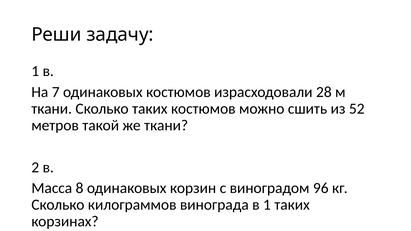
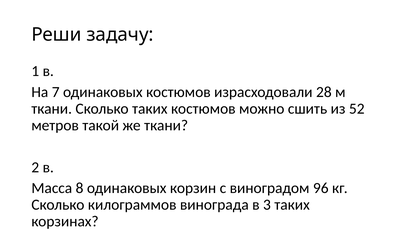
в 1: 1 -> 3
